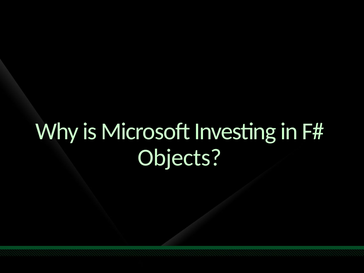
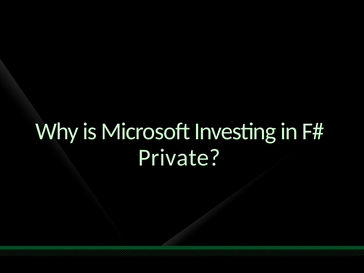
Objects: Objects -> Private
